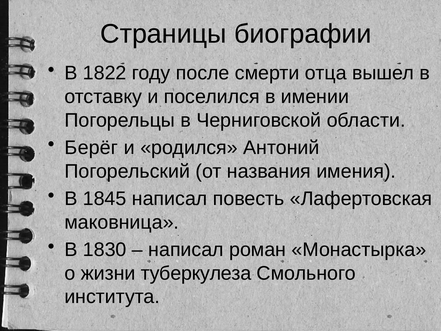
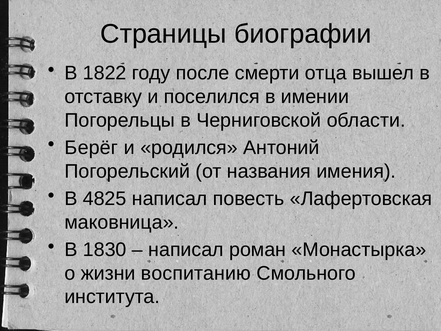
1845: 1845 -> 4825
туберкулеза: туберкулеза -> воспитанию
